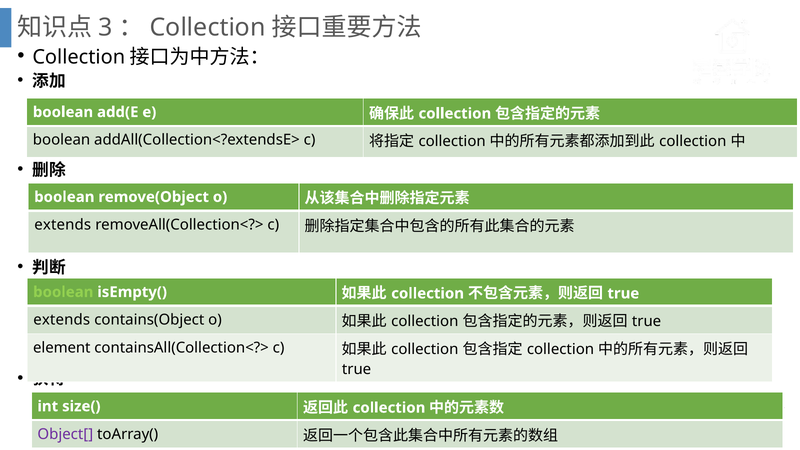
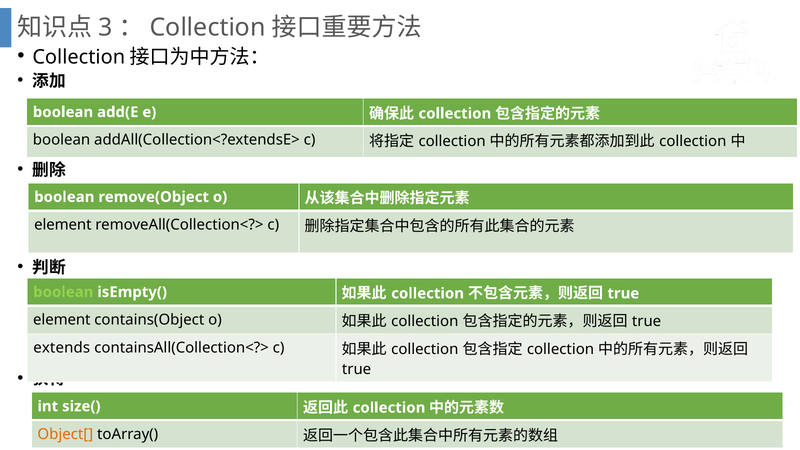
extends at (63, 225): extends -> element
extends at (62, 320): extends -> element
element: element -> extends
Object[ colour: purple -> orange
